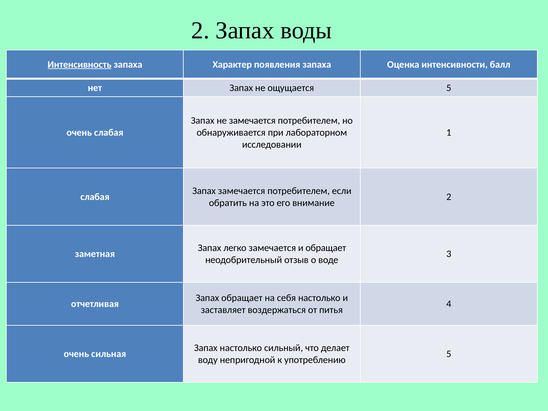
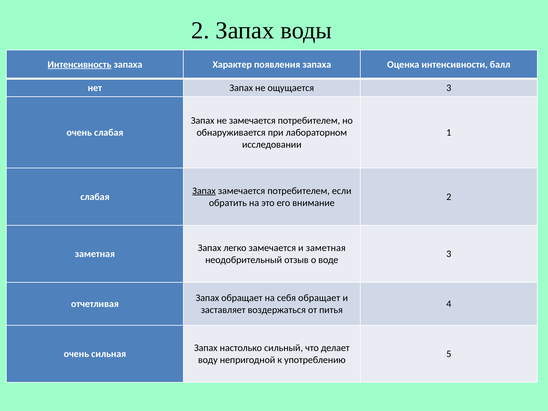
ощущается 5: 5 -> 3
Запах at (204, 191) underline: none -> present
и обращает: обращает -> заметная
себя настолько: настолько -> обращает
